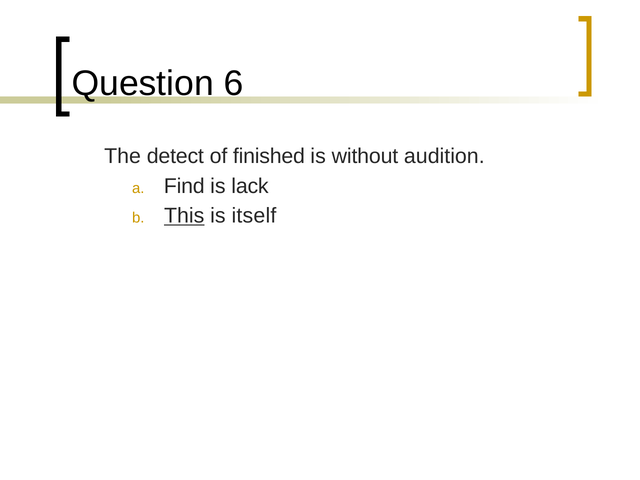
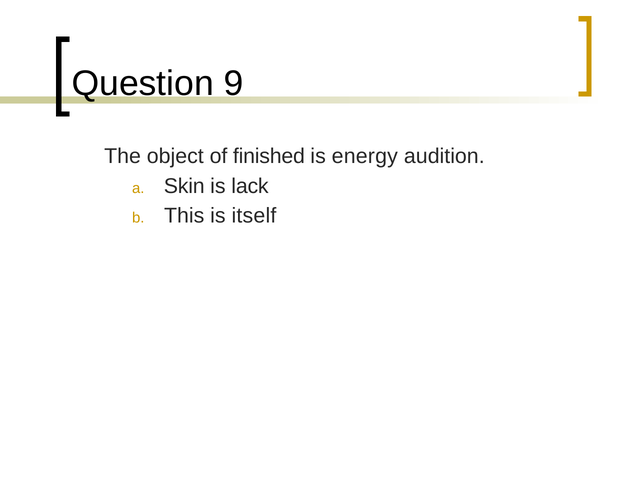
6: 6 -> 9
detect: detect -> object
without: without -> energy
Find: Find -> Skin
This underline: present -> none
